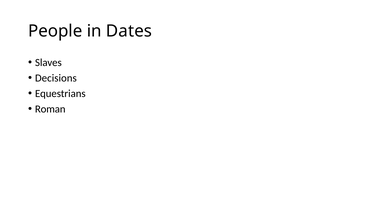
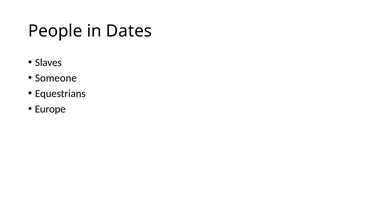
Decisions: Decisions -> Someone
Roman: Roman -> Europe
